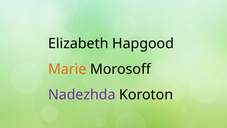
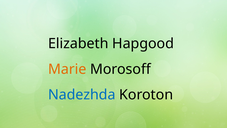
Nadezhda colour: purple -> blue
